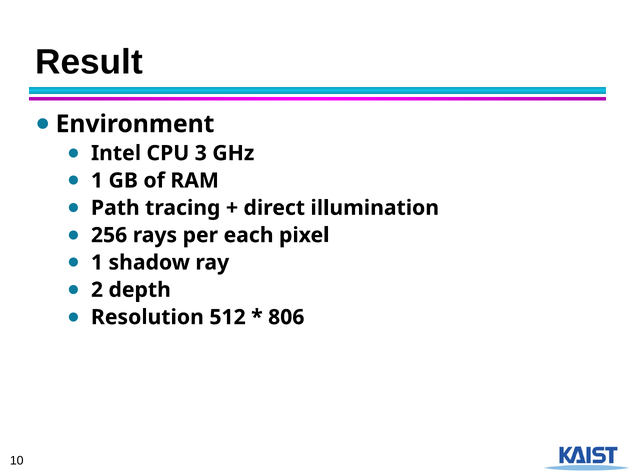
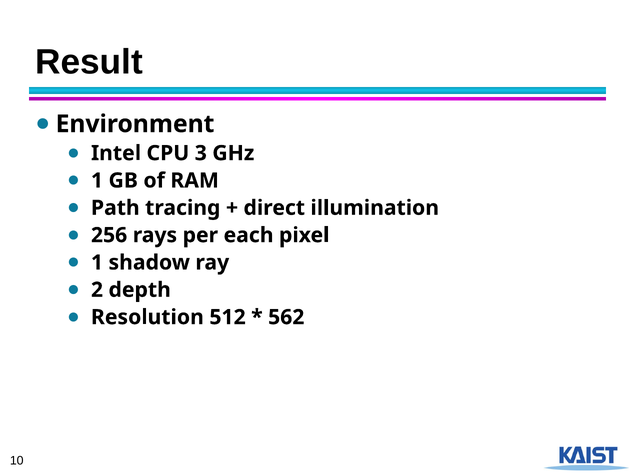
806: 806 -> 562
